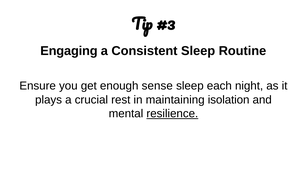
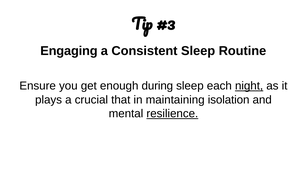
sense: sense -> during
night underline: none -> present
rest: rest -> that
